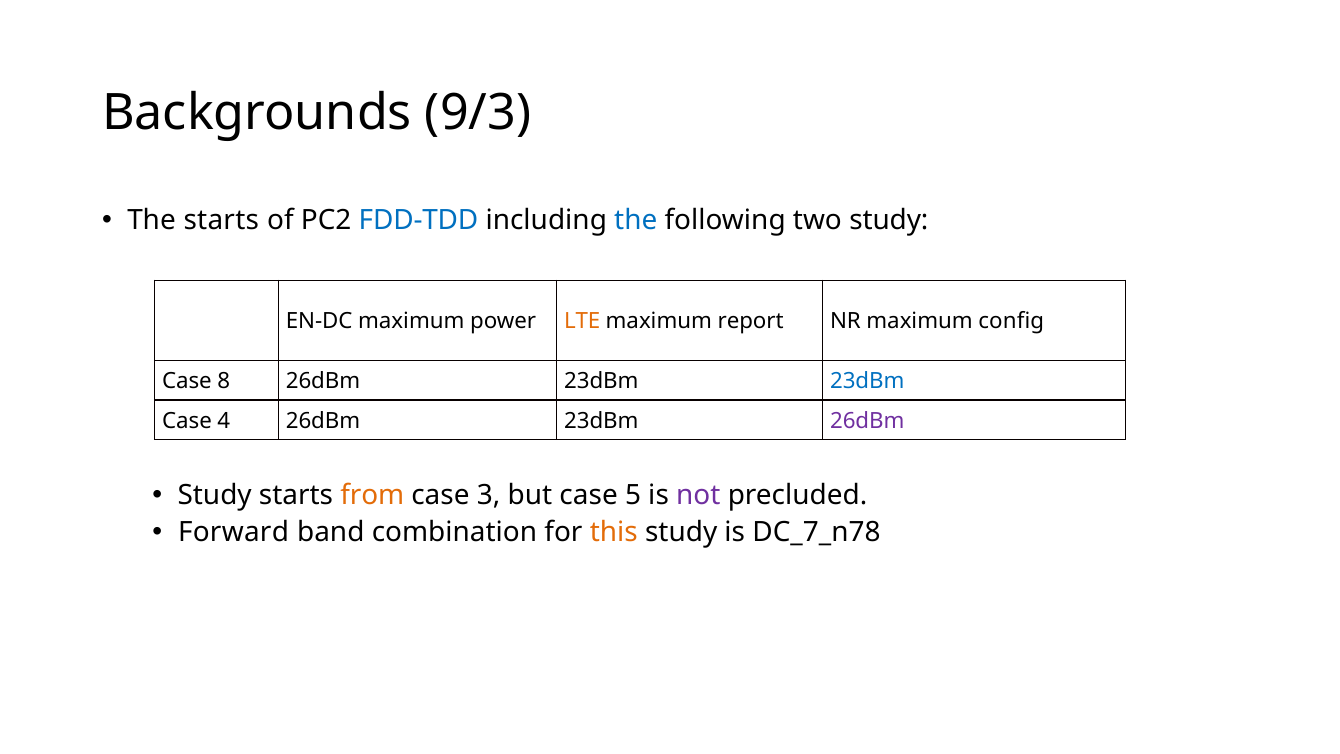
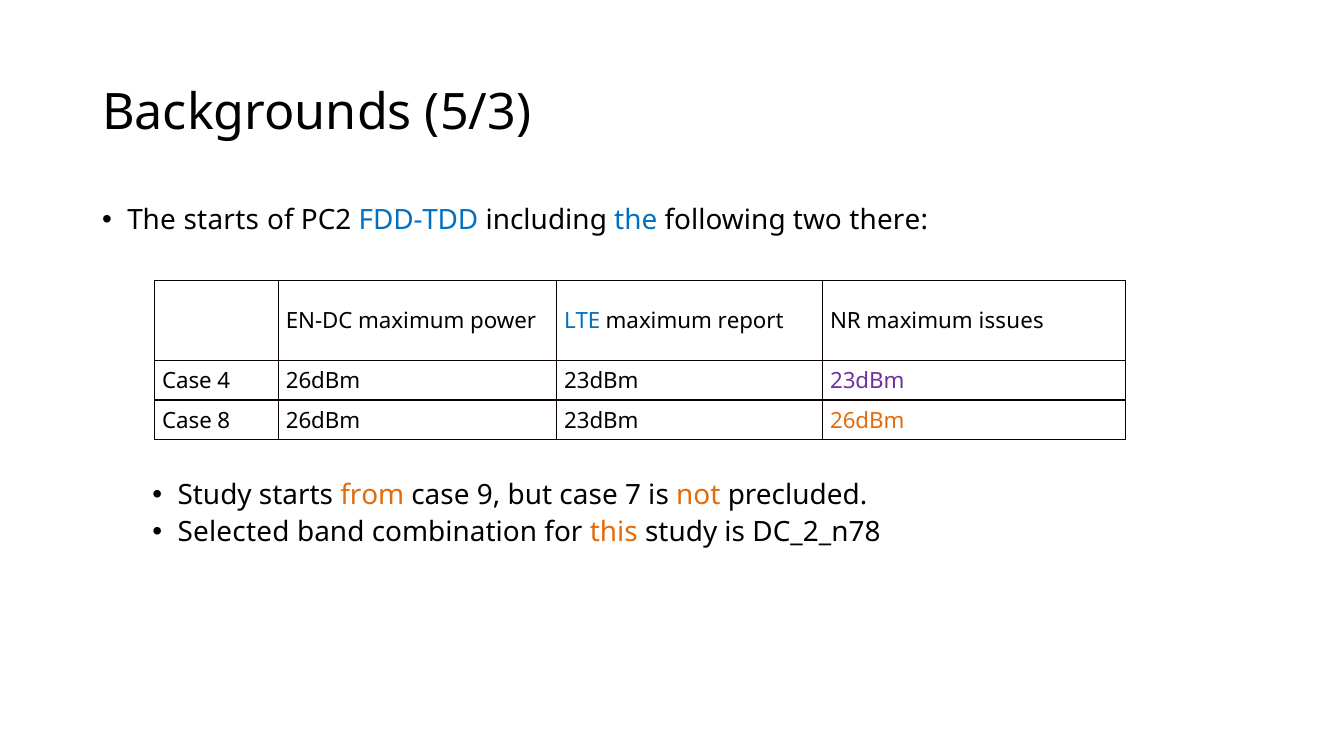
9/3: 9/3 -> 5/3
two study: study -> there
LTE colour: orange -> blue
config: config -> issues
8: 8 -> 4
23dBm at (867, 381) colour: blue -> purple
4: 4 -> 8
26dBm at (867, 421) colour: purple -> orange
3: 3 -> 9
5: 5 -> 7
not colour: purple -> orange
Forward: Forward -> Selected
DC_7_n78: DC_7_n78 -> DC_2_n78
